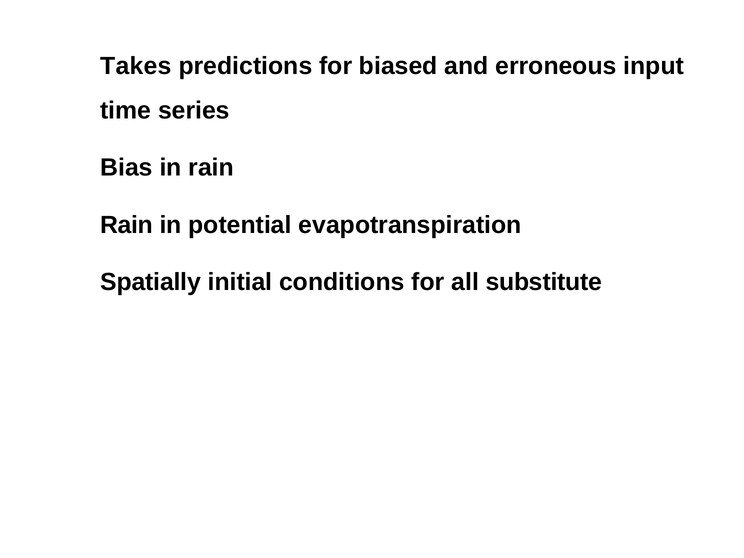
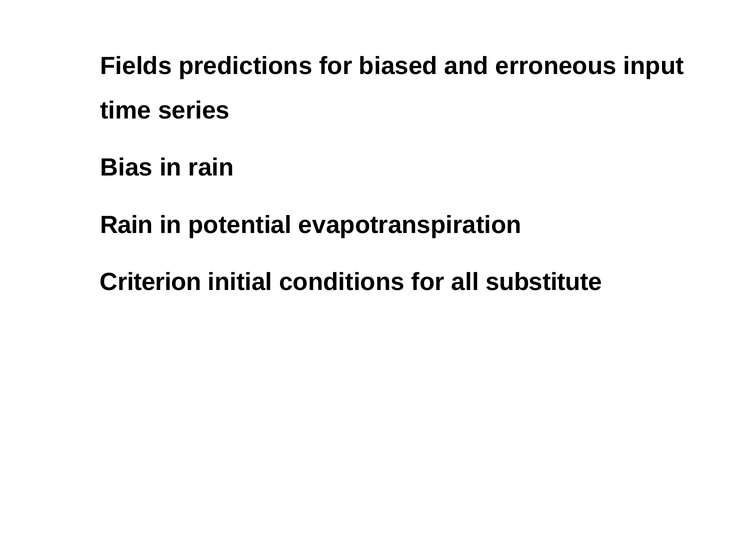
Takes: Takes -> Fields
Spatially: Spatially -> Criterion
